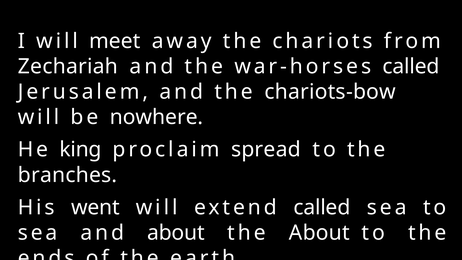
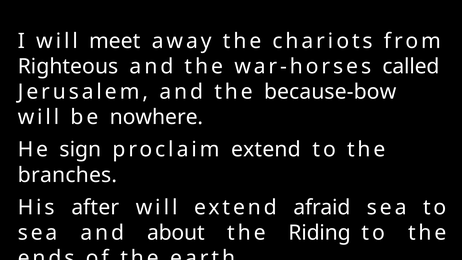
Zechariah at (68, 66): Zechariah -> Righteous
chariots-bow: chariots-bow -> because-bow
king: king -> sign
proclaim spread: spread -> extend
went: went -> after
extend called: called -> afraid
the About: About -> Riding
